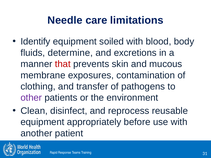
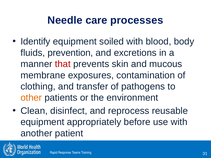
limitations: limitations -> processes
determine: determine -> prevention
other colour: purple -> orange
